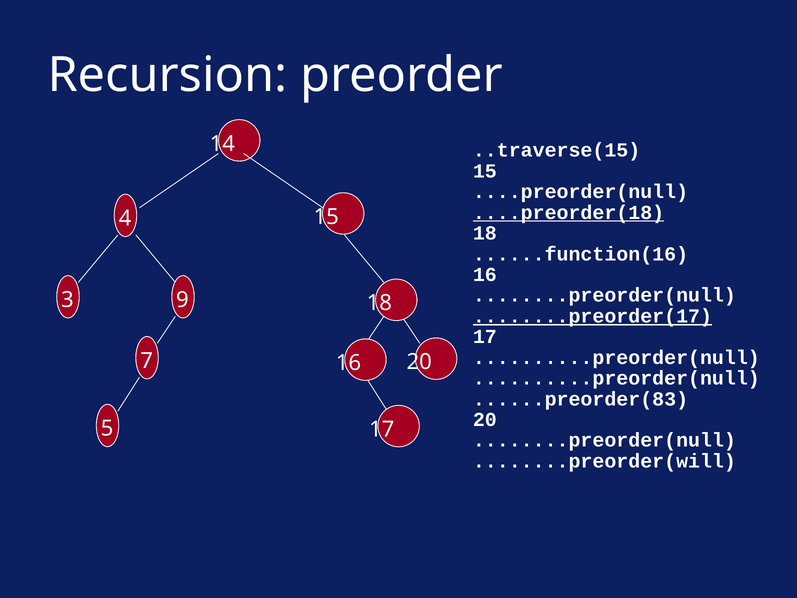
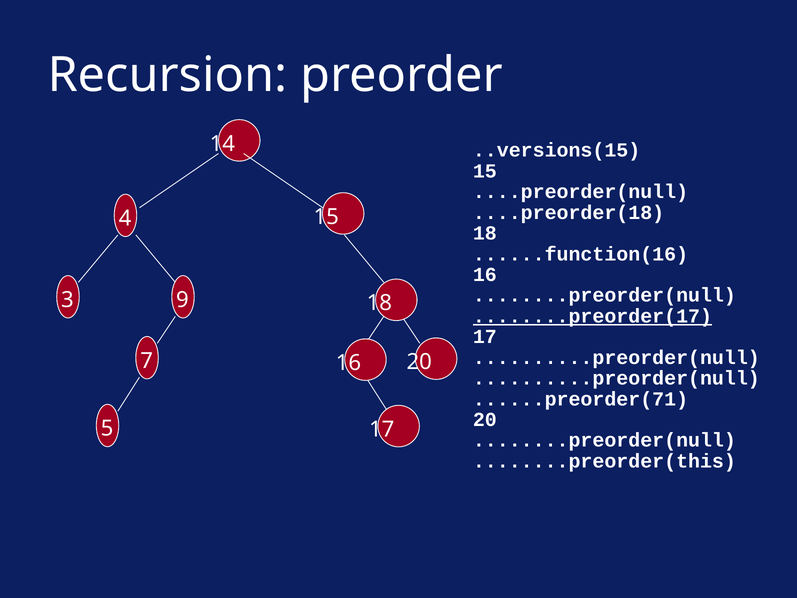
..traverse(15: ..traverse(15 -> ..versions(15
....preorder(18 underline: present -> none
......preorder(83: ......preorder(83 -> ......preorder(71
........preorder(will: ........preorder(will -> ........preorder(this
